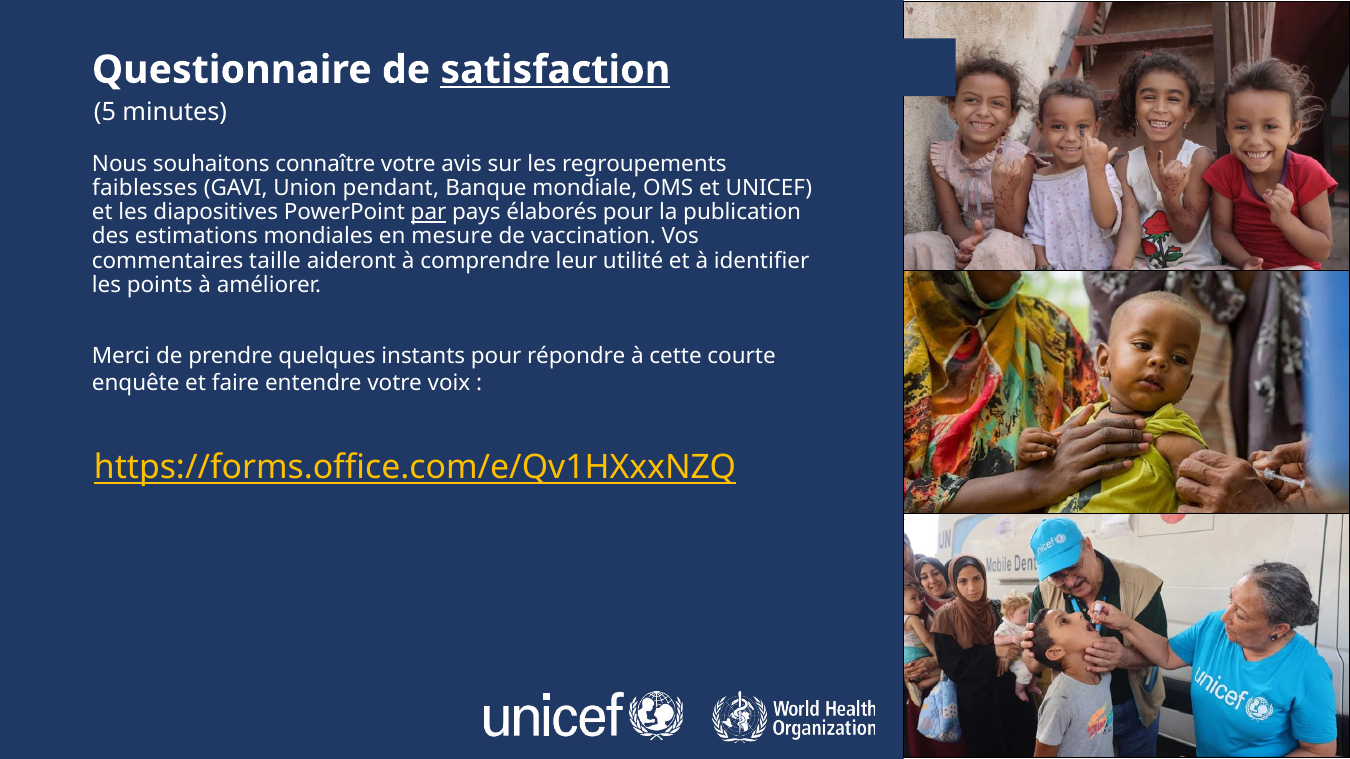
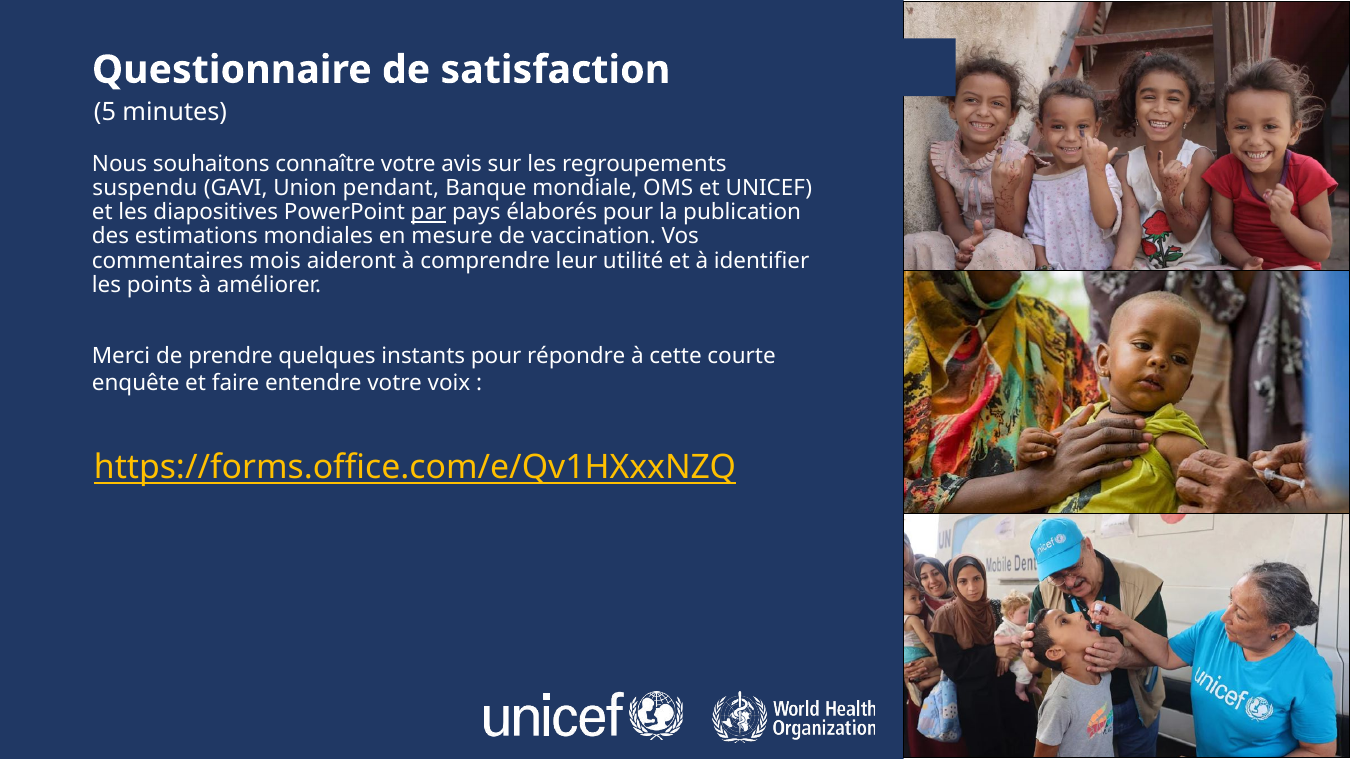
satisfaction underline: present -> none
faiblesses: faiblesses -> suspendu
taille: taille -> mois
